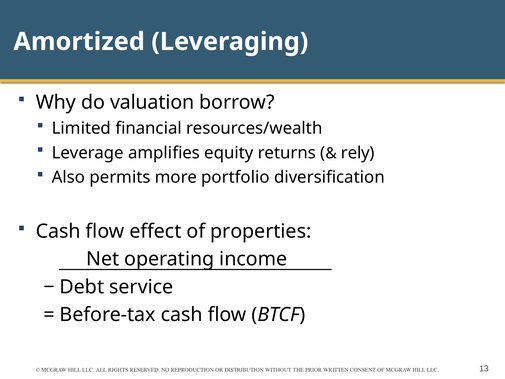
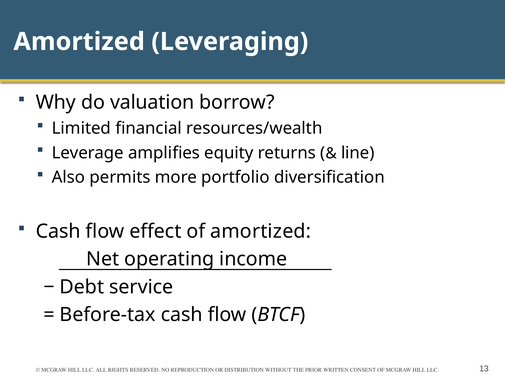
rely: rely -> line
of properties: properties -> amortized
